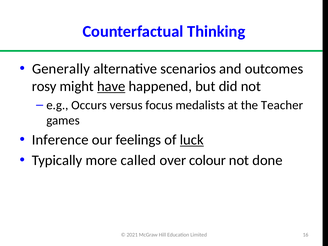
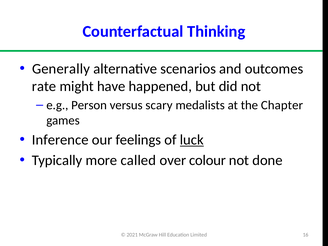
rosy: rosy -> rate
have underline: present -> none
Occurs: Occurs -> Person
focus: focus -> scary
Teacher: Teacher -> Chapter
